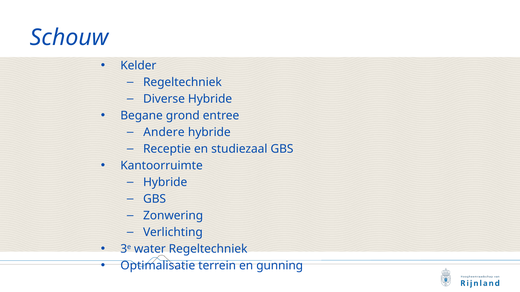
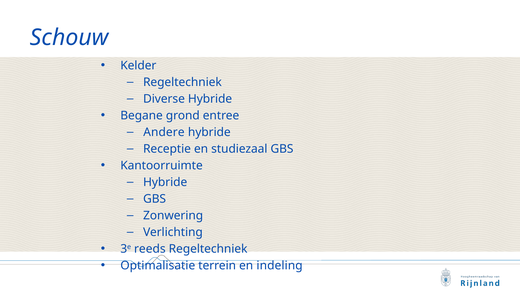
water: water -> reeds
gunning: gunning -> indeling
